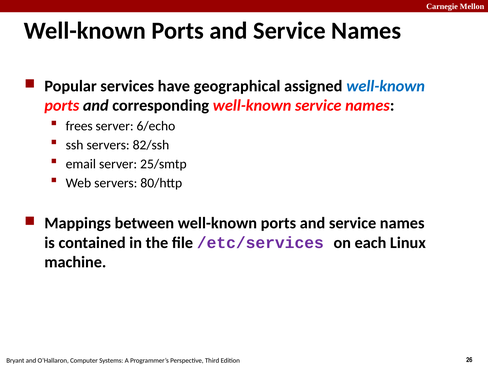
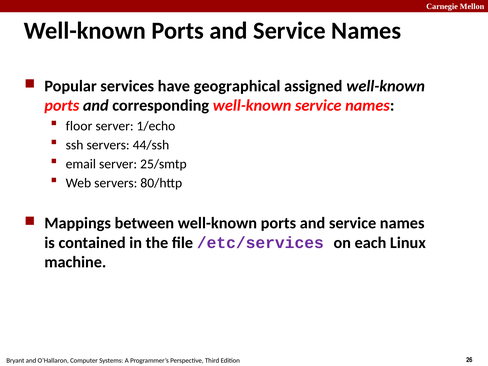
well-known at (386, 86) colour: blue -> black
frees: frees -> floor
6/echo: 6/echo -> 1/echo
82/ssh: 82/ssh -> 44/ssh
